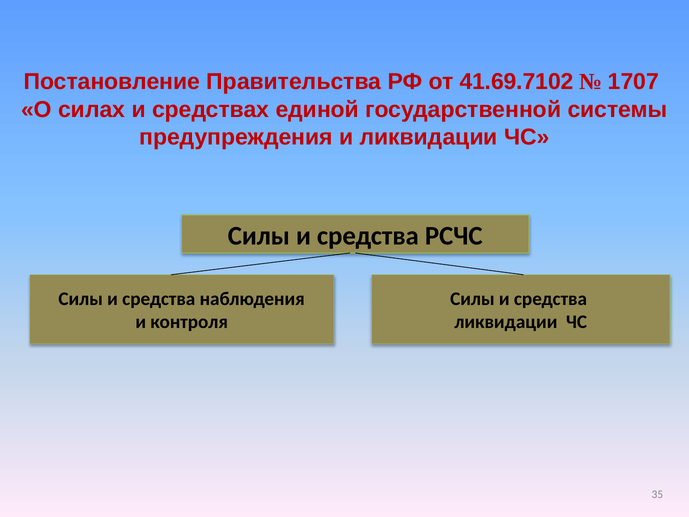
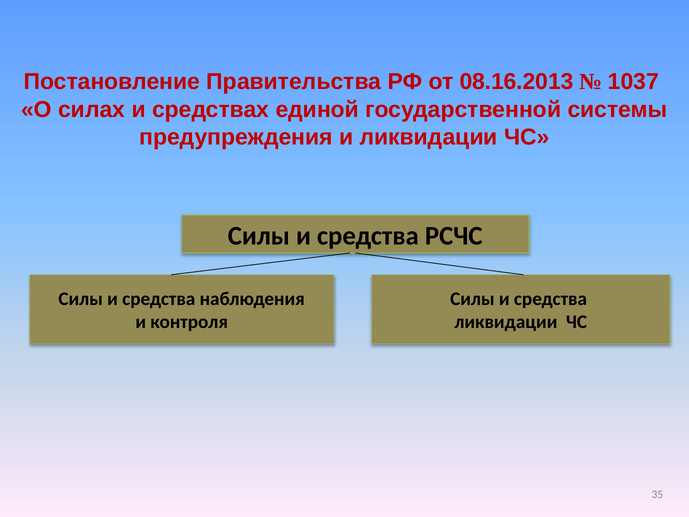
41.69.7102: 41.69.7102 -> 08.16.2013
1707: 1707 -> 1037
